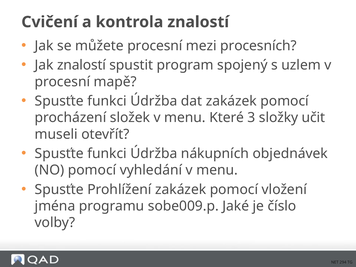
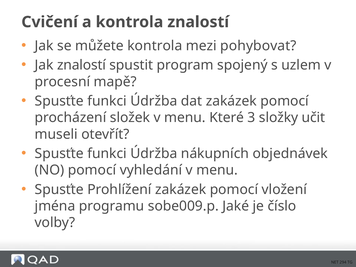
můžete procesní: procesní -> kontrola
procesních: procesních -> pohybovat
